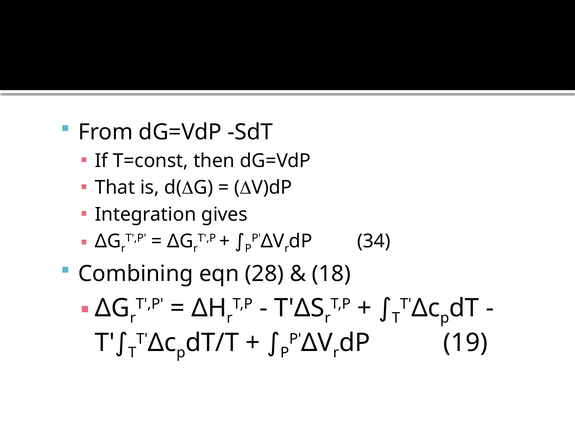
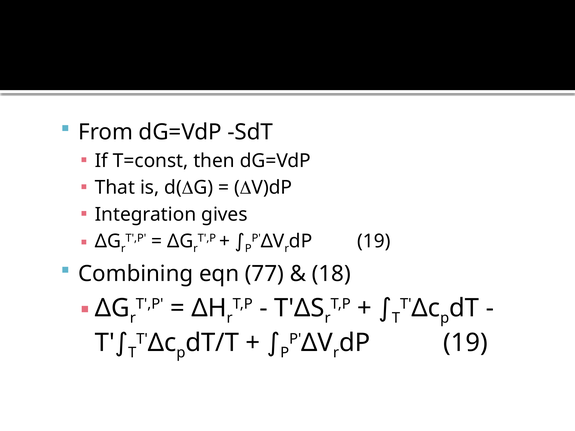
34 at (374, 241): 34 -> 19
28: 28 -> 77
